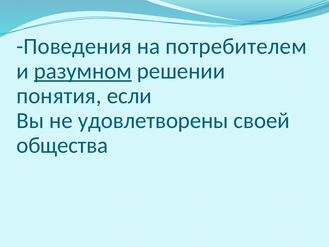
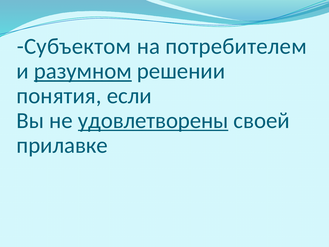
Поведения: Поведения -> Субъектом
удовлетворены underline: none -> present
общества: общества -> прилавке
